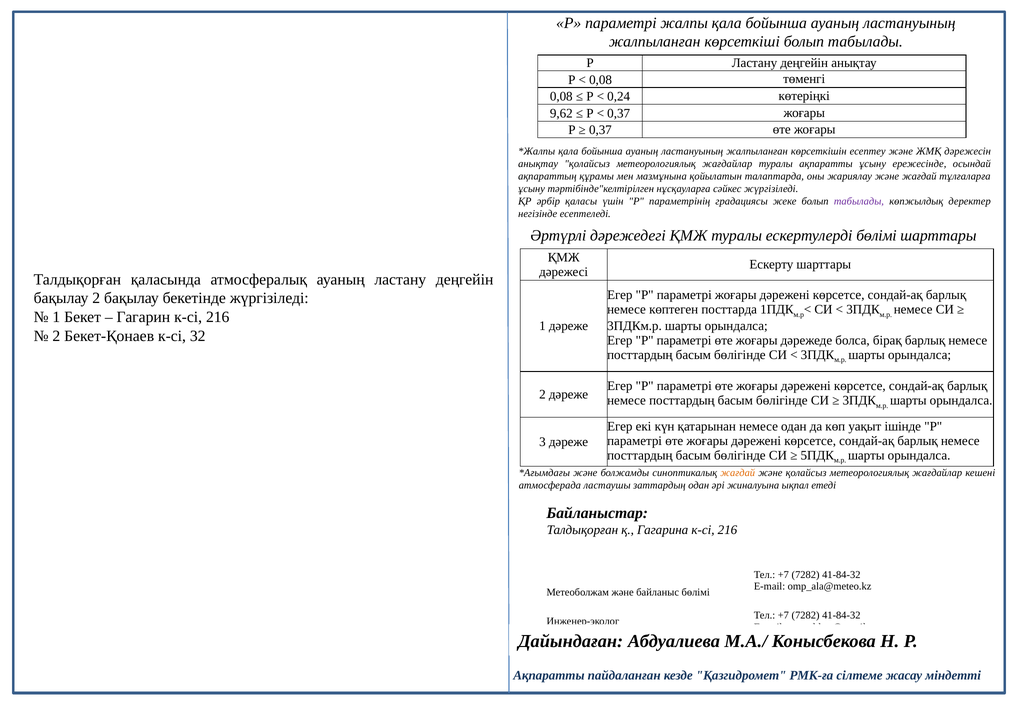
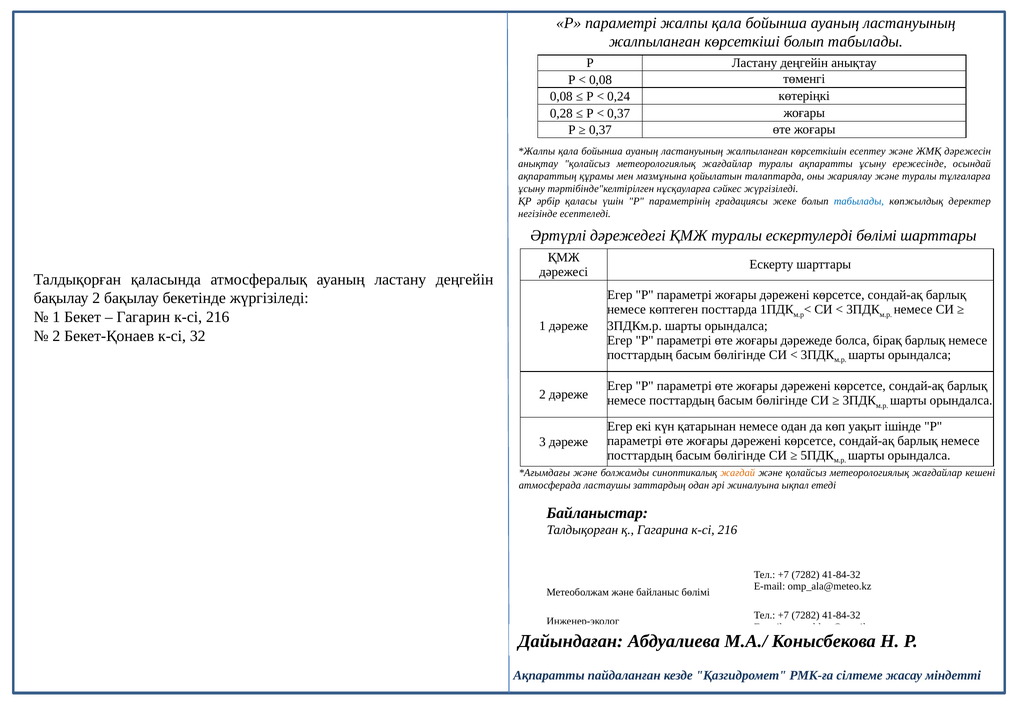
9,62: 9,62 -> 0,28
және жағдай: жағдай -> туралы
табылады at (859, 201) colour: purple -> blue
